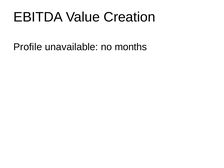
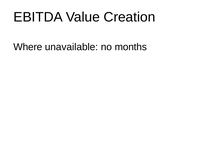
Profile: Profile -> Where
